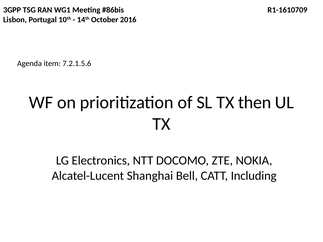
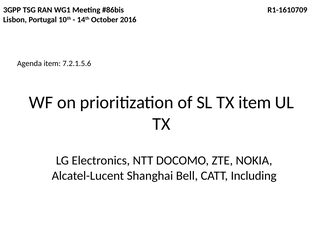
TX then: then -> item
